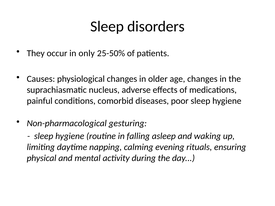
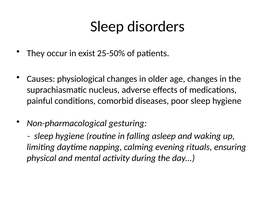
only: only -> exist
